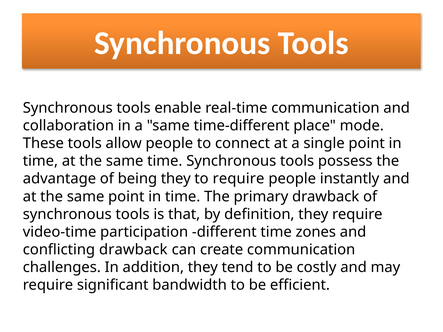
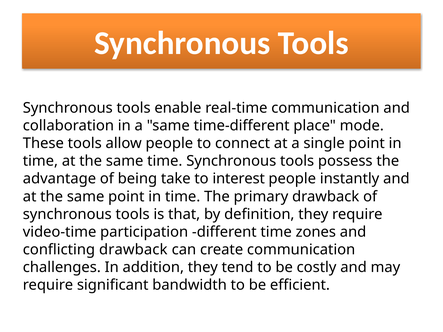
being they: they -> take
to require: require -> interest
